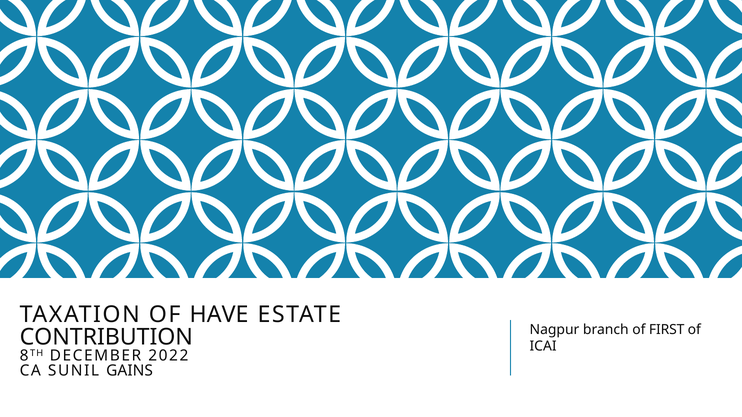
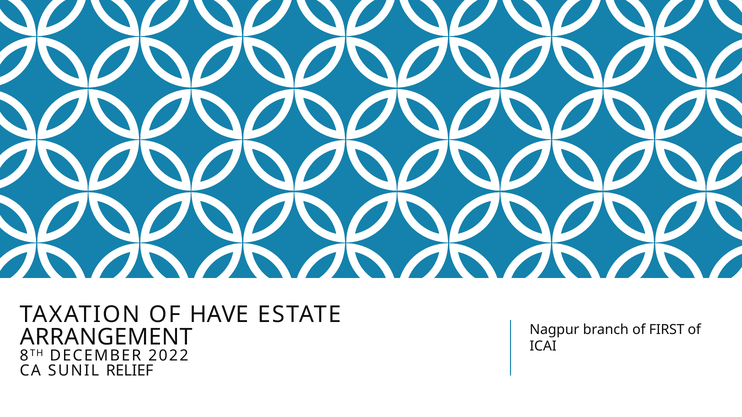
CONTRIBUTION: CONTRIBUTION -> ARRANGEMENT
GAINS: GAINS -> RELIEF
